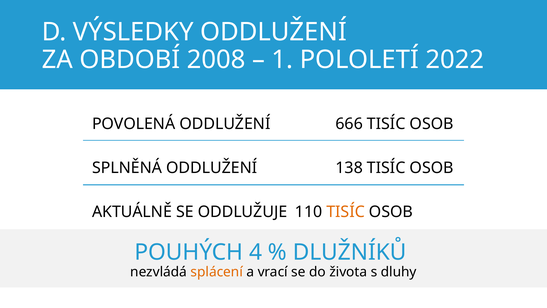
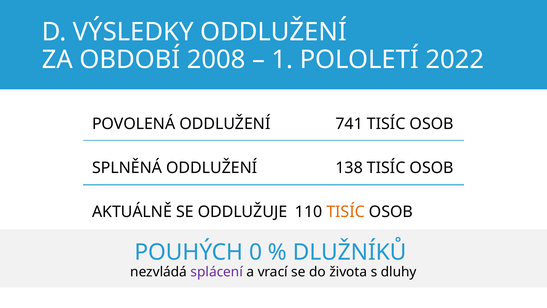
666: 666 -> 741
4: 4 -> 0
splácení colour: orange -> purple
